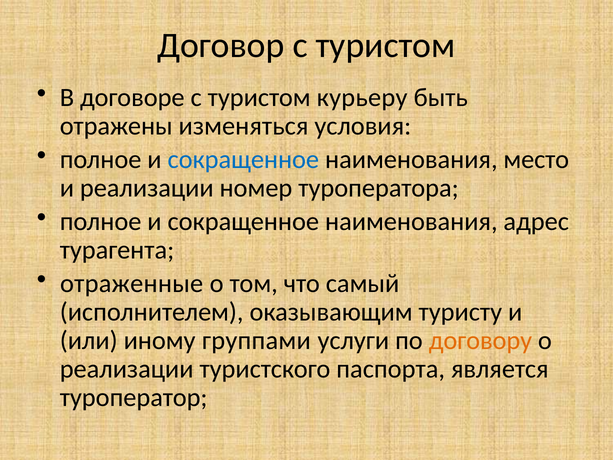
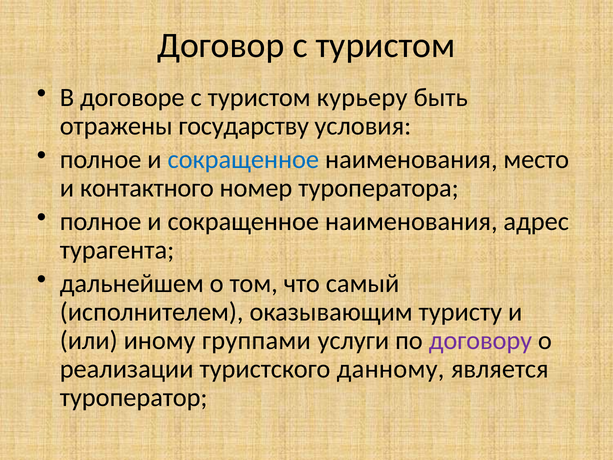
изменяться: изменяться -> государству
и реализации: реализации -> контактного
отраженные: отраженные -> дальнейшем
договору colour: orange -> purple
паспорта: паспорта -> данному
